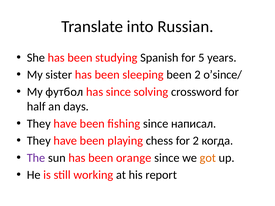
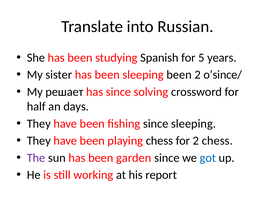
футбол: футбол -> решает
since написал: написал -> sleeping
2 когда: когда -> chess
orange: orange -> garden
got colour: orange -> blue
